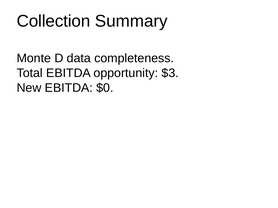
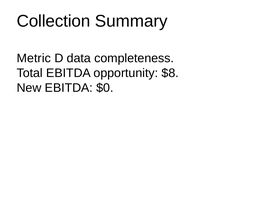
Monte: Monte -> Metric
$3: $3 -> $8
